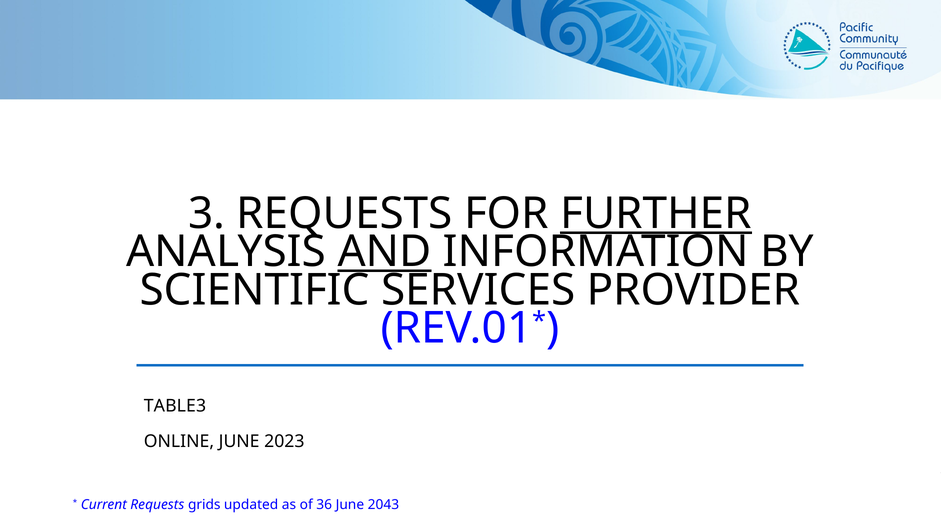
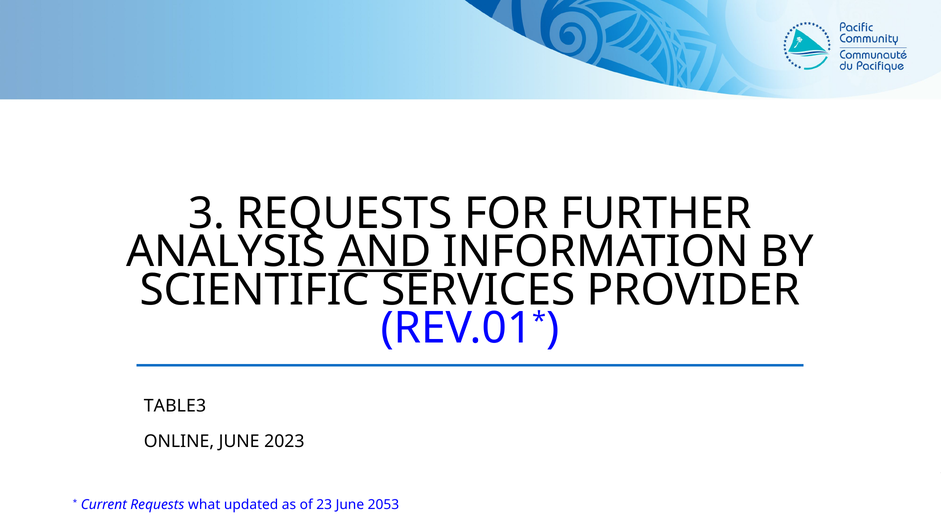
FURTHER underline: present -> none
grids: grids -> what
36: 36 -> 23
2043: 2043 -> 2053
